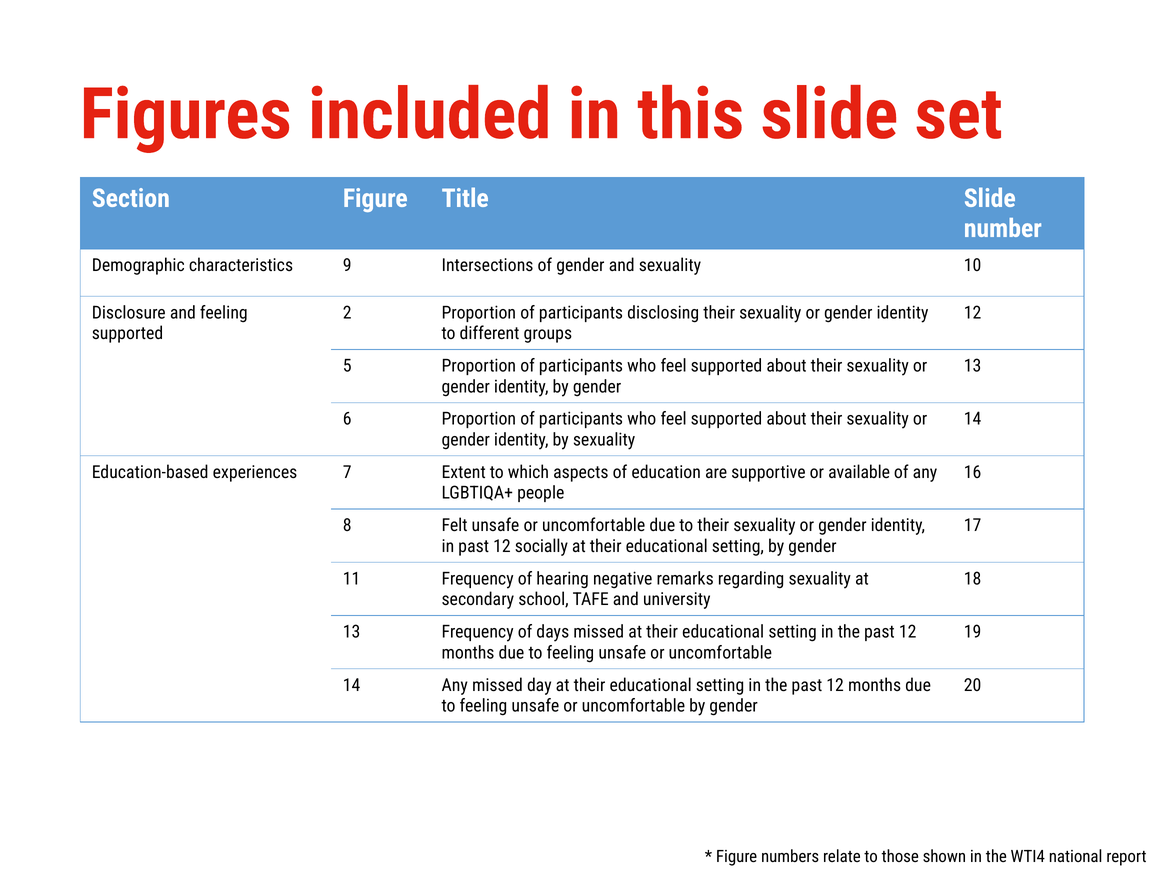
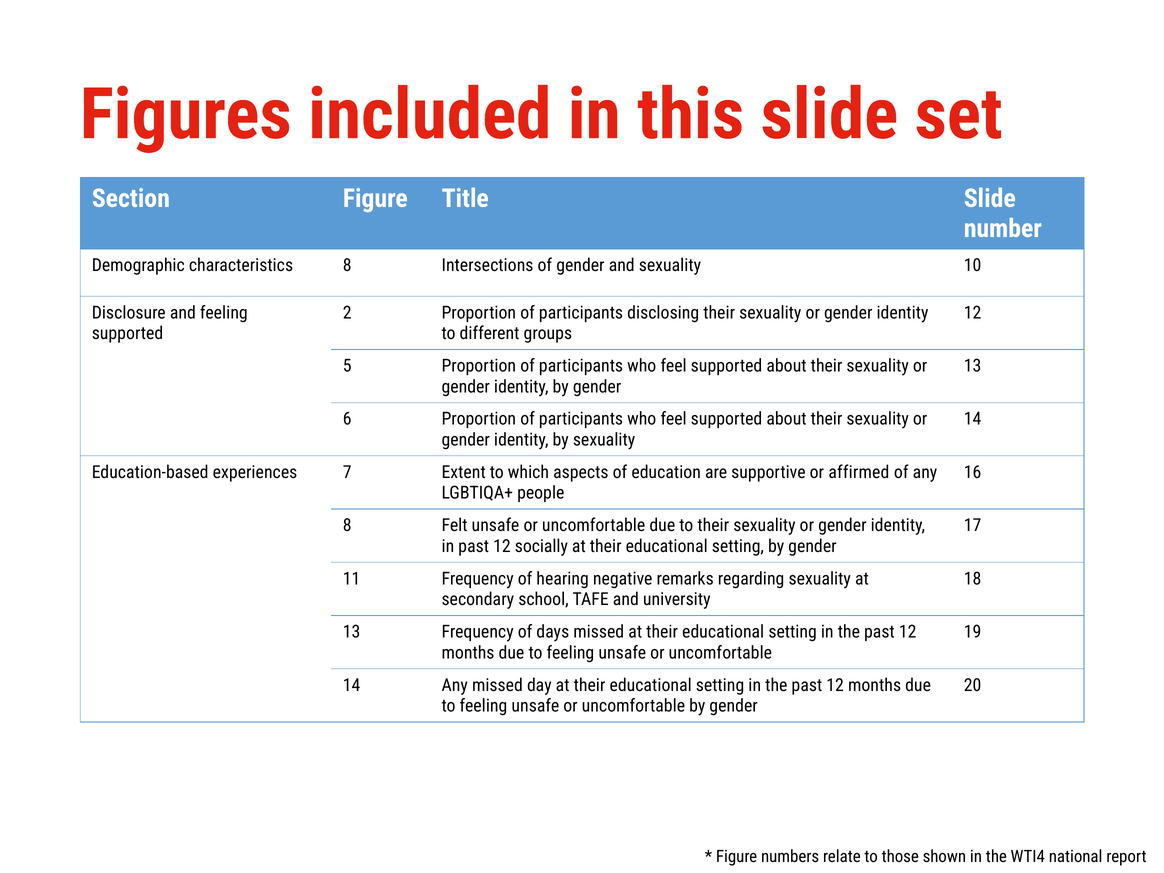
characteristics 9: 9 -> 8
available: available -> affirmed
